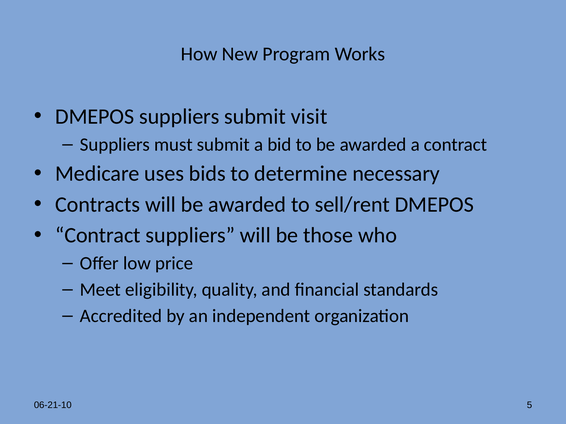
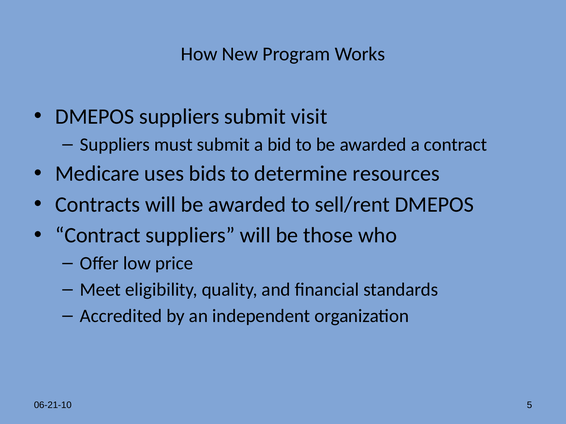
necessary: necessary -> resources
